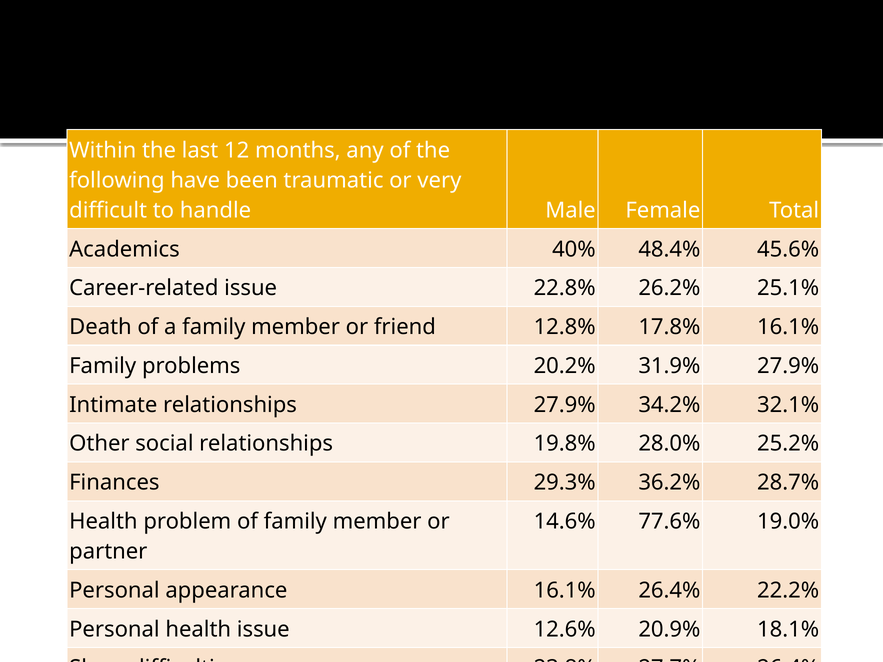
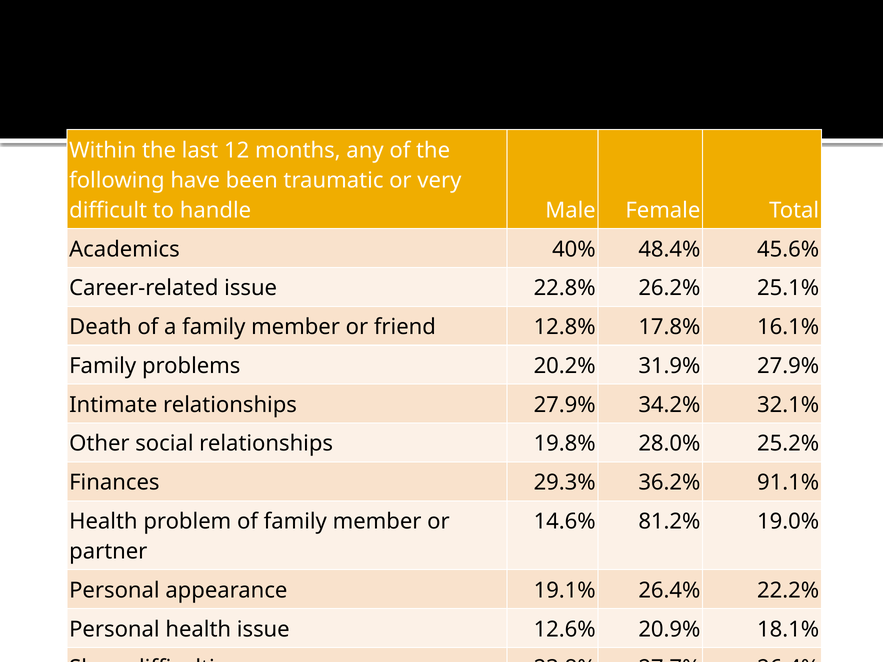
28.7%: 28.7% -> 91.1%
77.6%: 77.6% -> 81.2%
appearance 16.1%: 16.1% -> 19.1%
